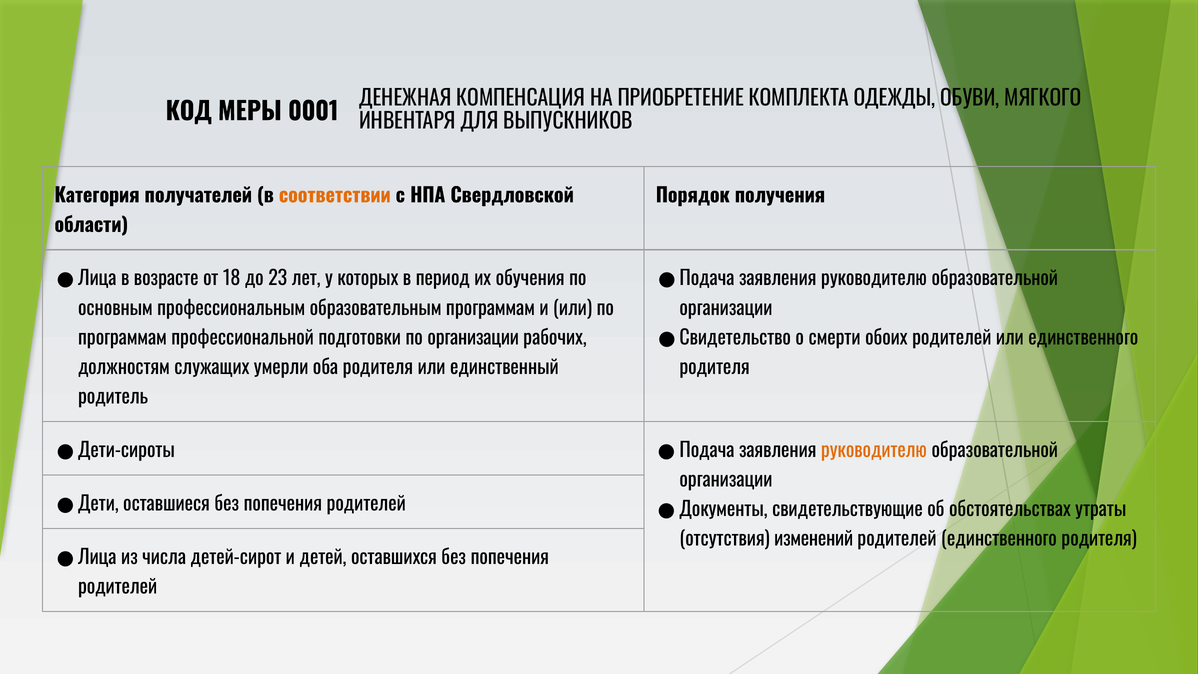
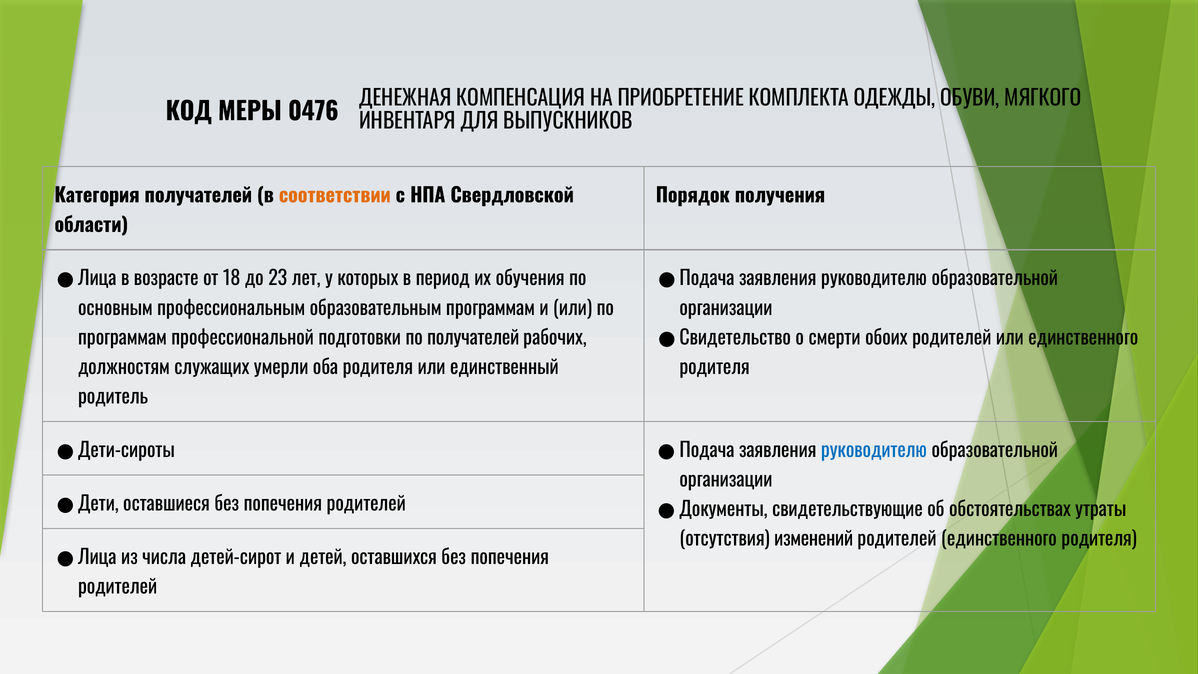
0001: 0001 -> 0476
по организации: организации -> получателей
руководителю at (874, 451) colour: orange -> blue
